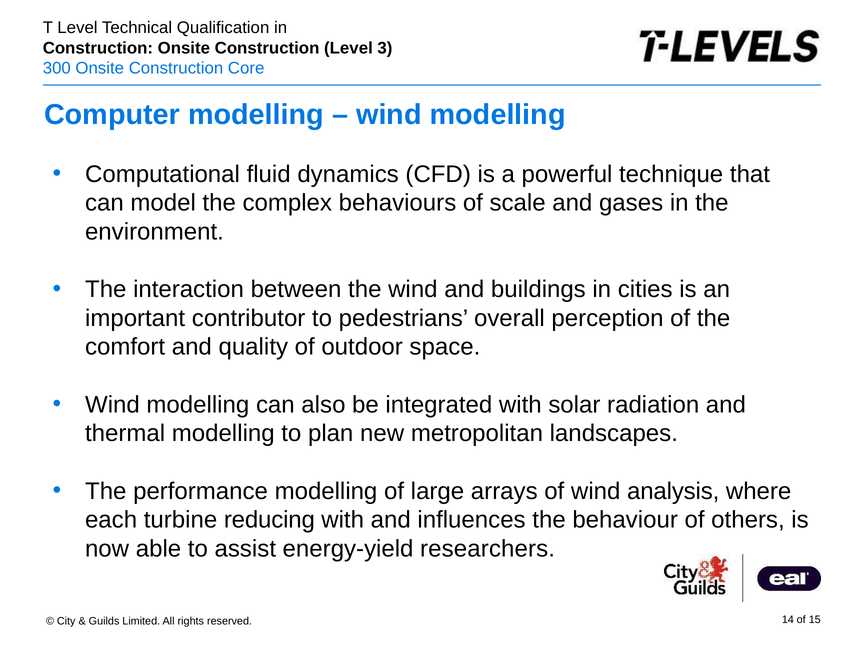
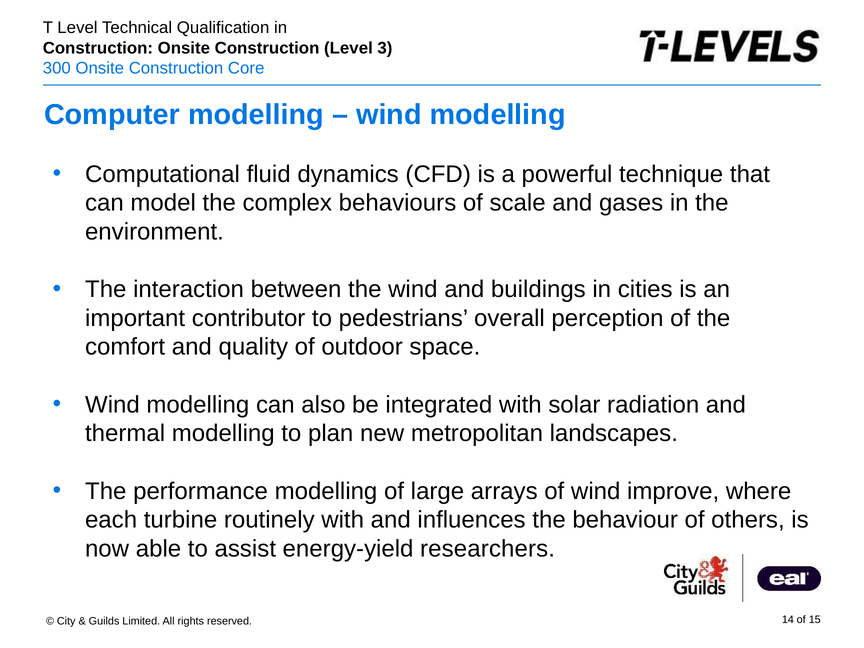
analysis: analysis -> improve
reducing: reducing -> routinely
